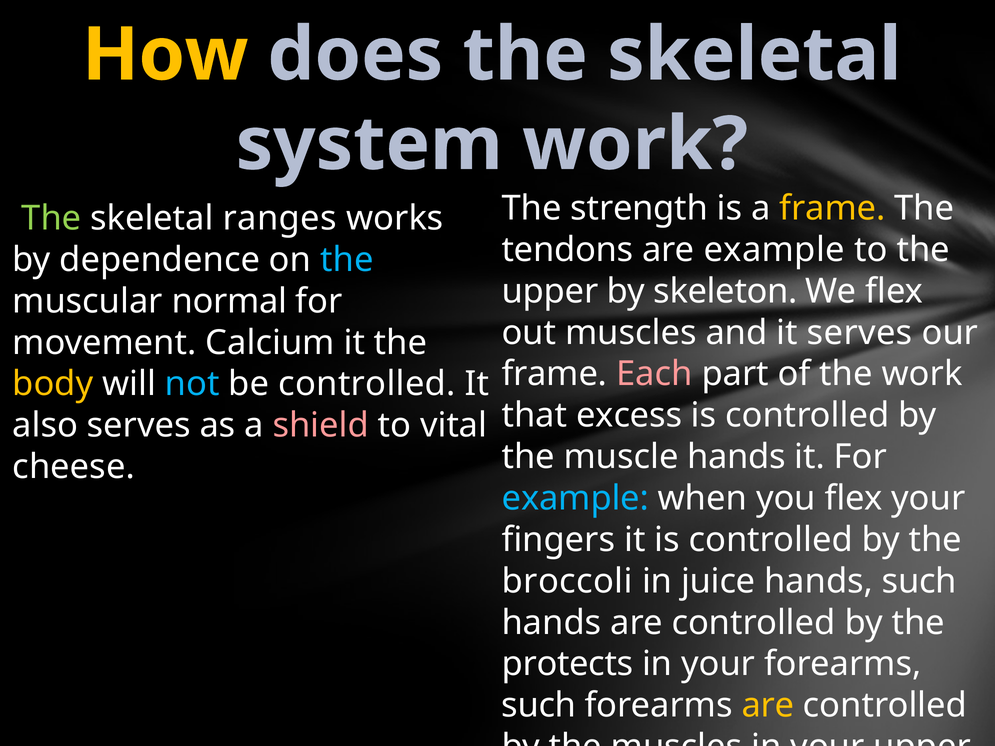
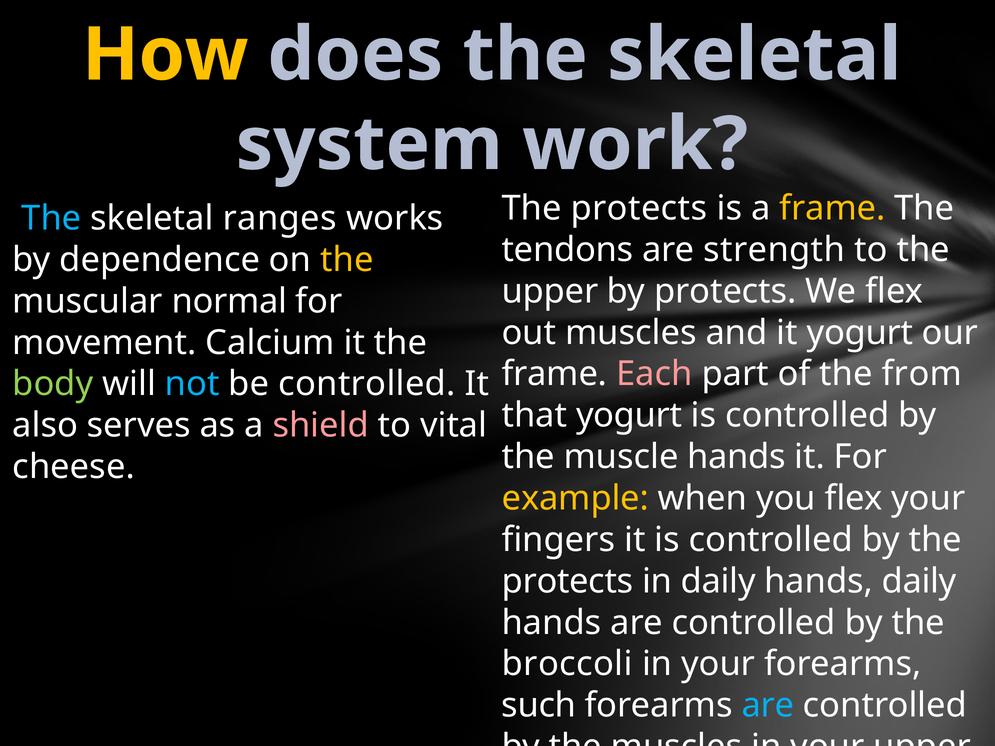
strength at (639, 208): strength -> protects
The at (51, 218) colour: light green -> light blue
are example: example -> strength
the at (347, 260) colour: light blue -> yellow
by skeleton: skeleton -> protects
it serves: serves -> yogurt
the work: work -> from
body colour: yellow -> light green
that excess: excess -> yogurt
example at (575, 499) colour: light blue -> yellow
broccoli at (567, 581): broccoli -> protects
in juice: juice -> daily
hands such: such -> daily
protects: protects -> broccoli
are at (768, 706) colour: yellow -> light blue
